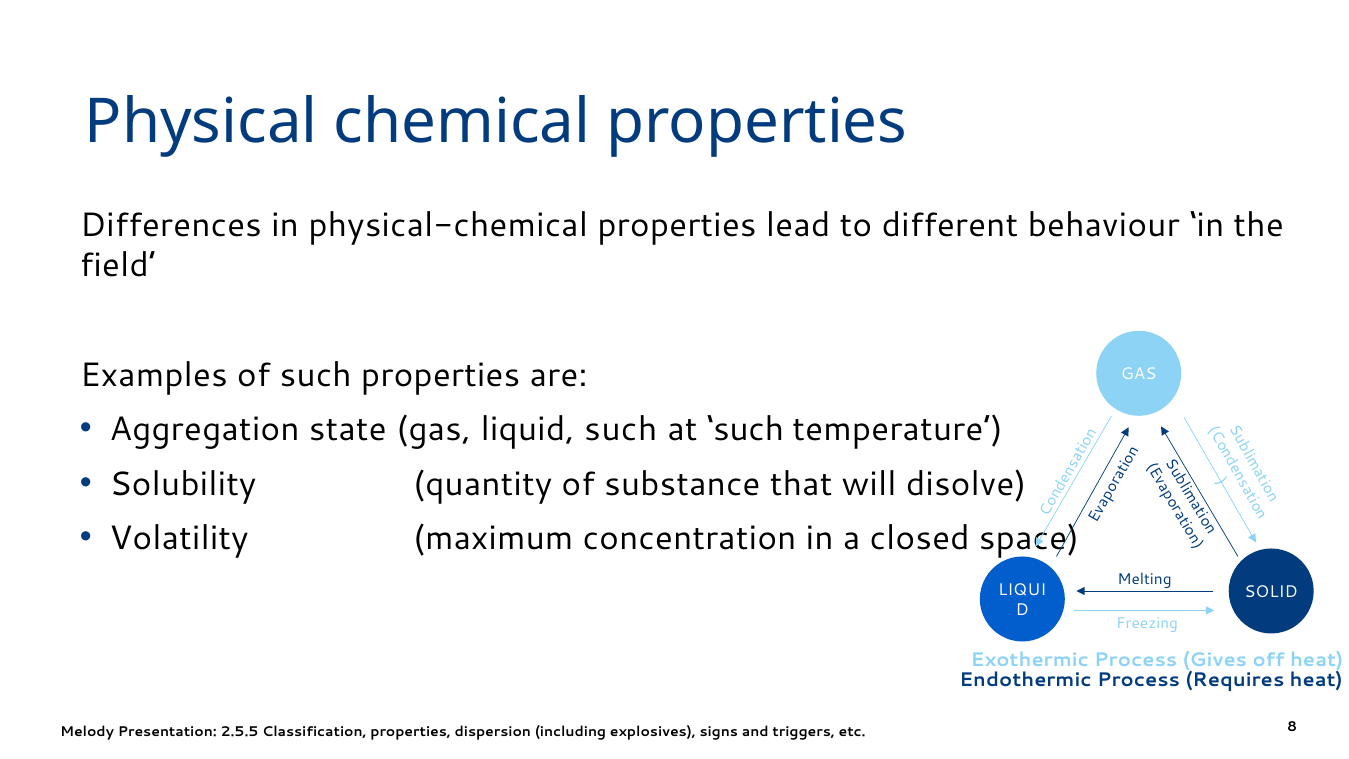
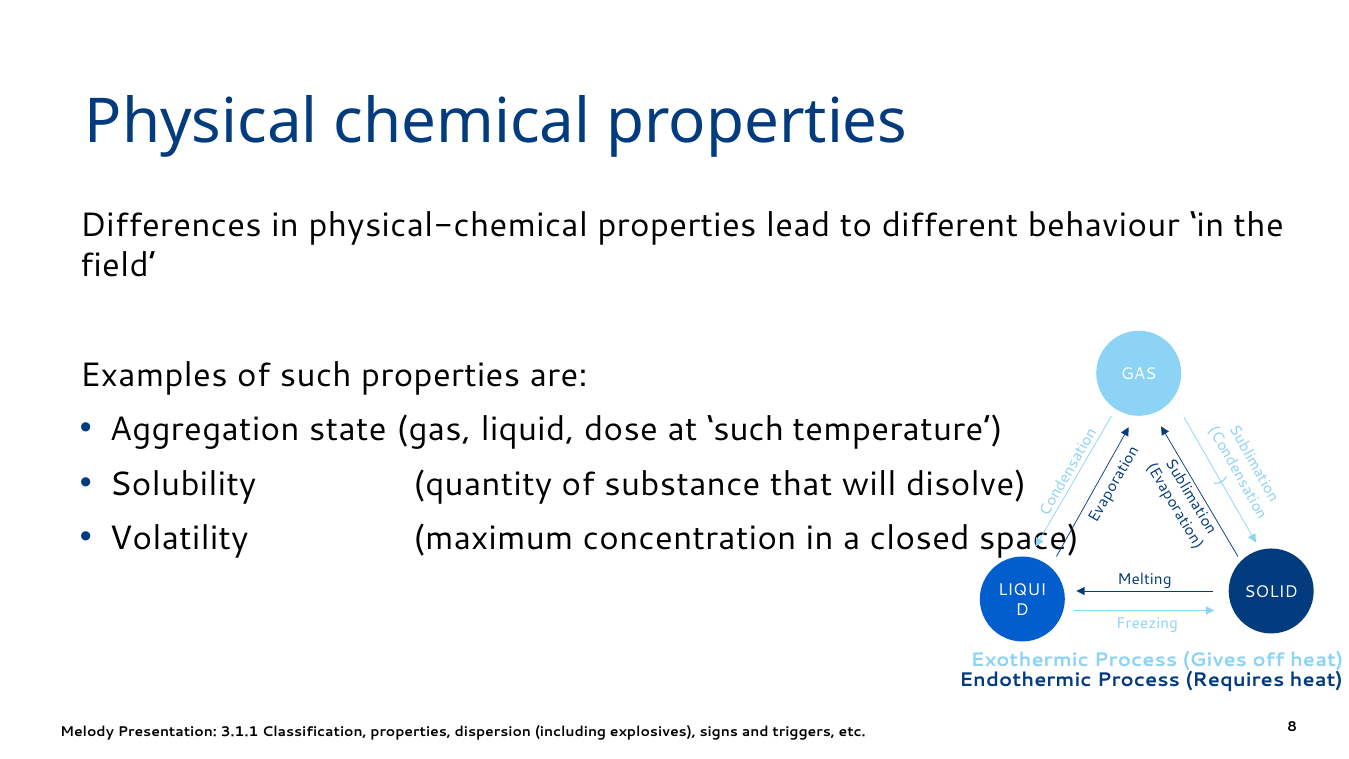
liquid such: such -> dose
2.5.5: 2.5.5 -> 3.1.1
